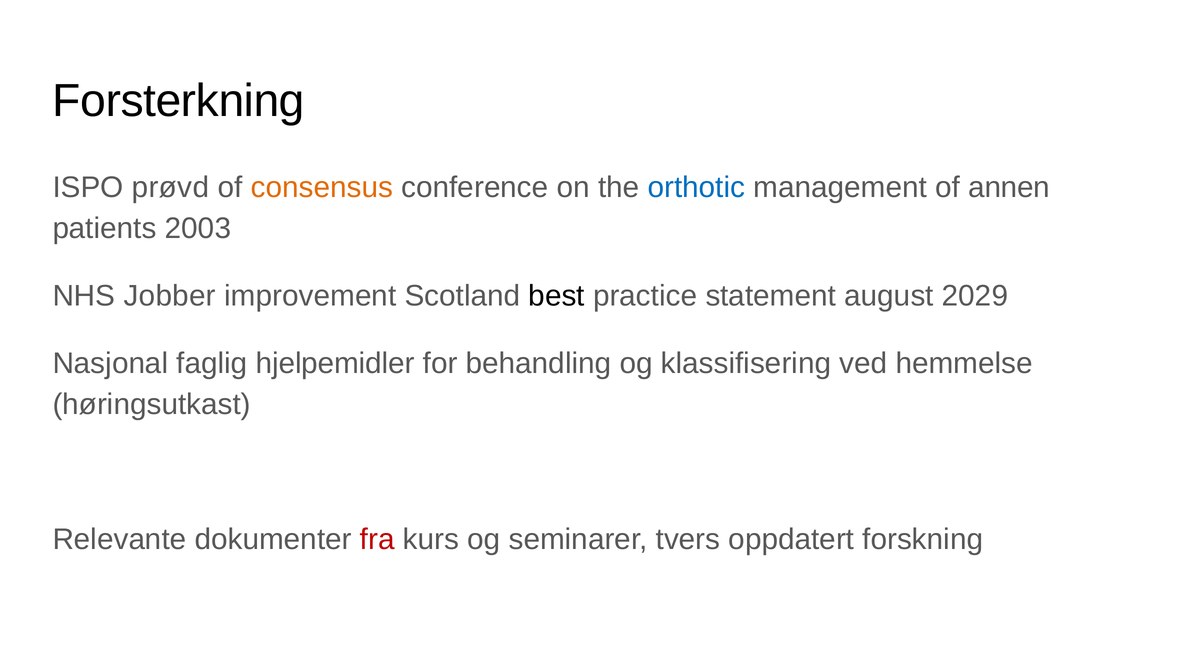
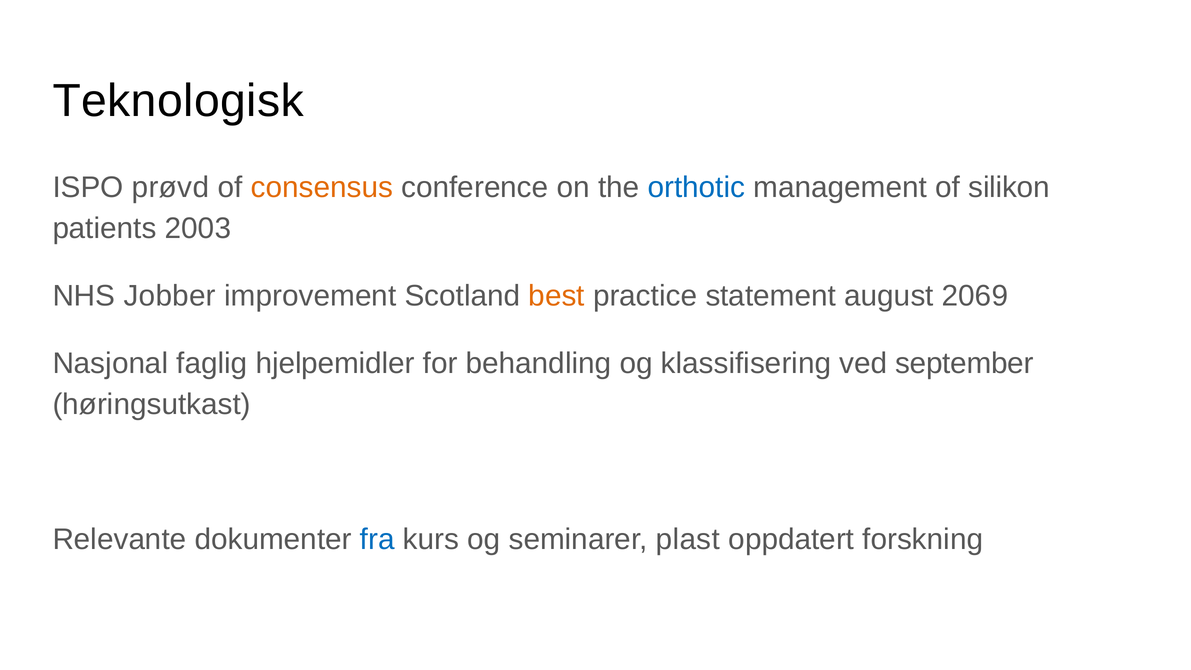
Forsterkning: Forsterkning -> Teknologisk
annen: annen -> silikon
best colour: black -> orange
2029: 2029 -> 2069
hemmelse: hemmelse -> september
fra colour: red -> blue
tvers: tvers -> plast
